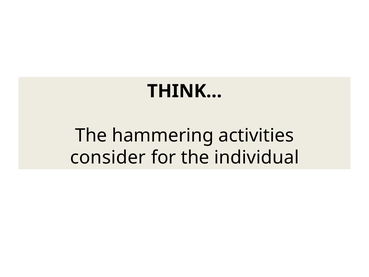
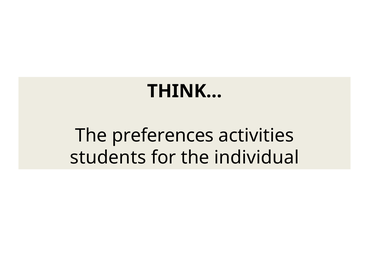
hammering: hammering -> preferences
consider: consider -> students
